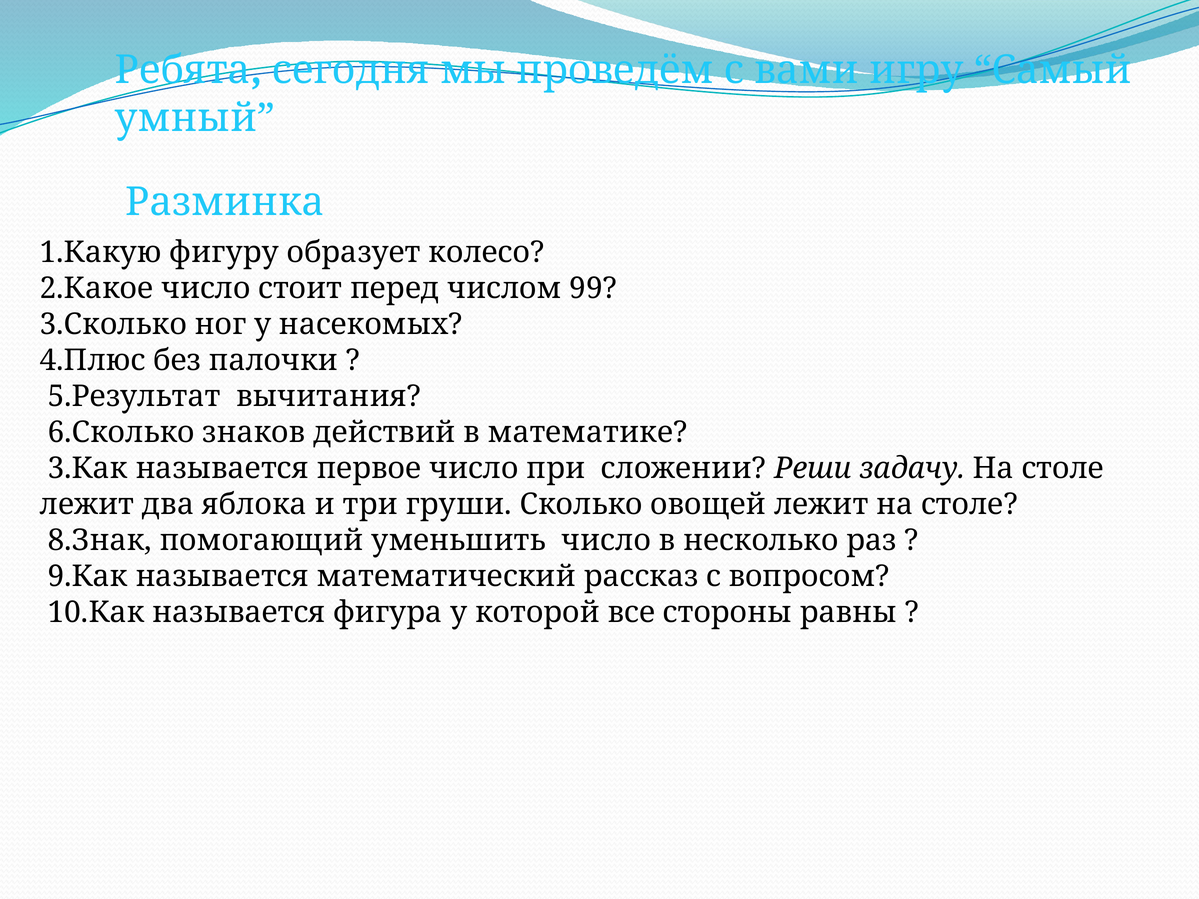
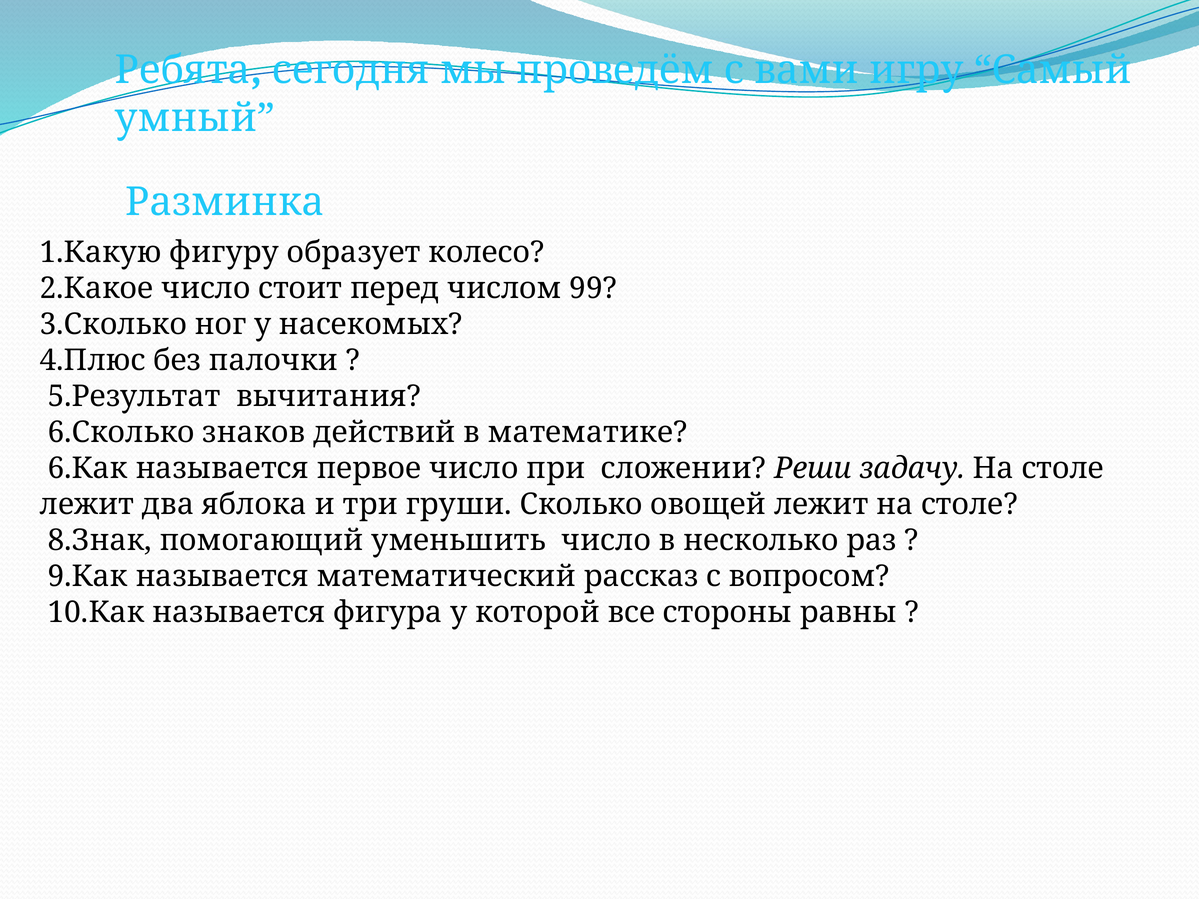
3.Как: 3.Как -> 6.Как
